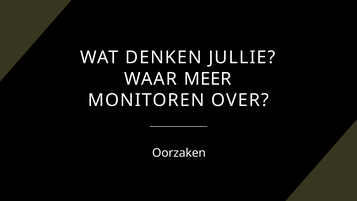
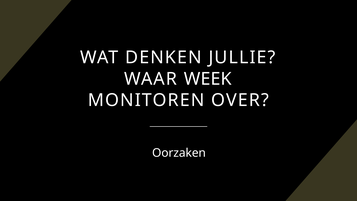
MEER: MEER -> WEEK
